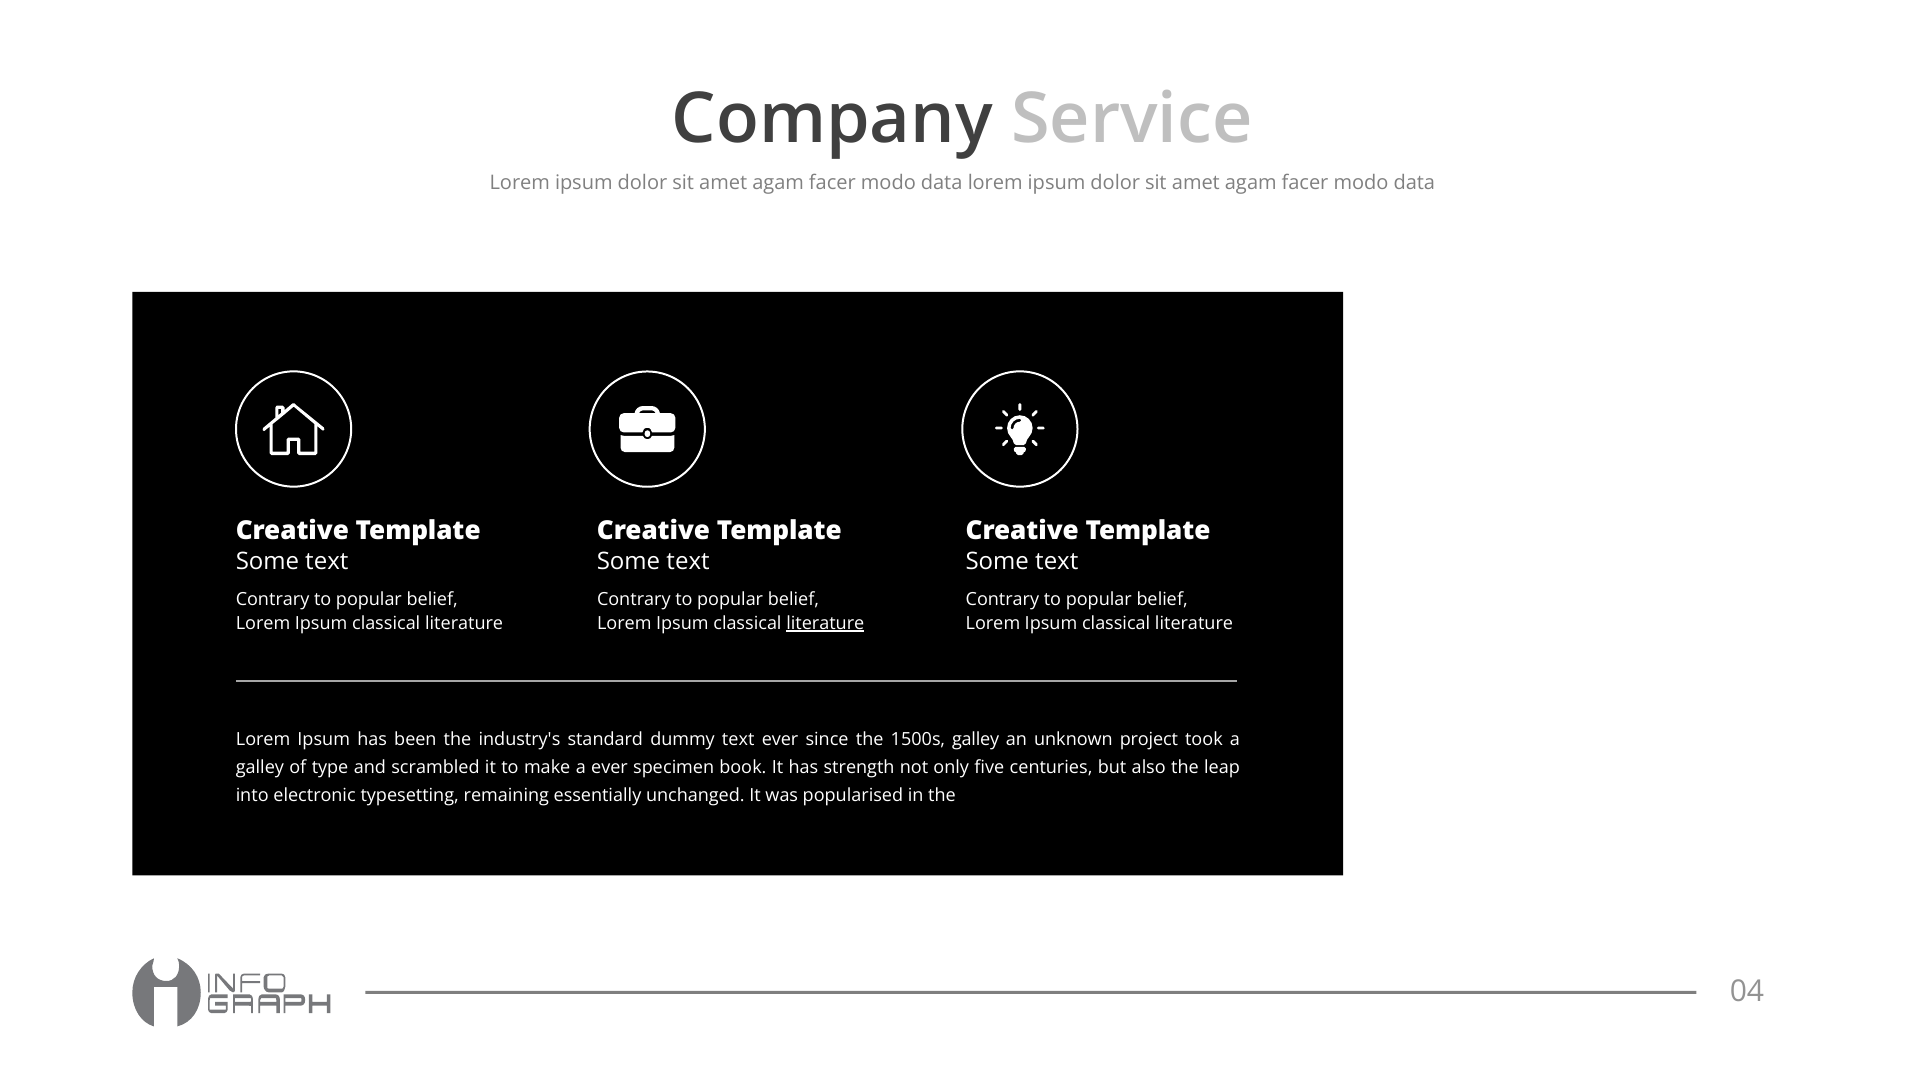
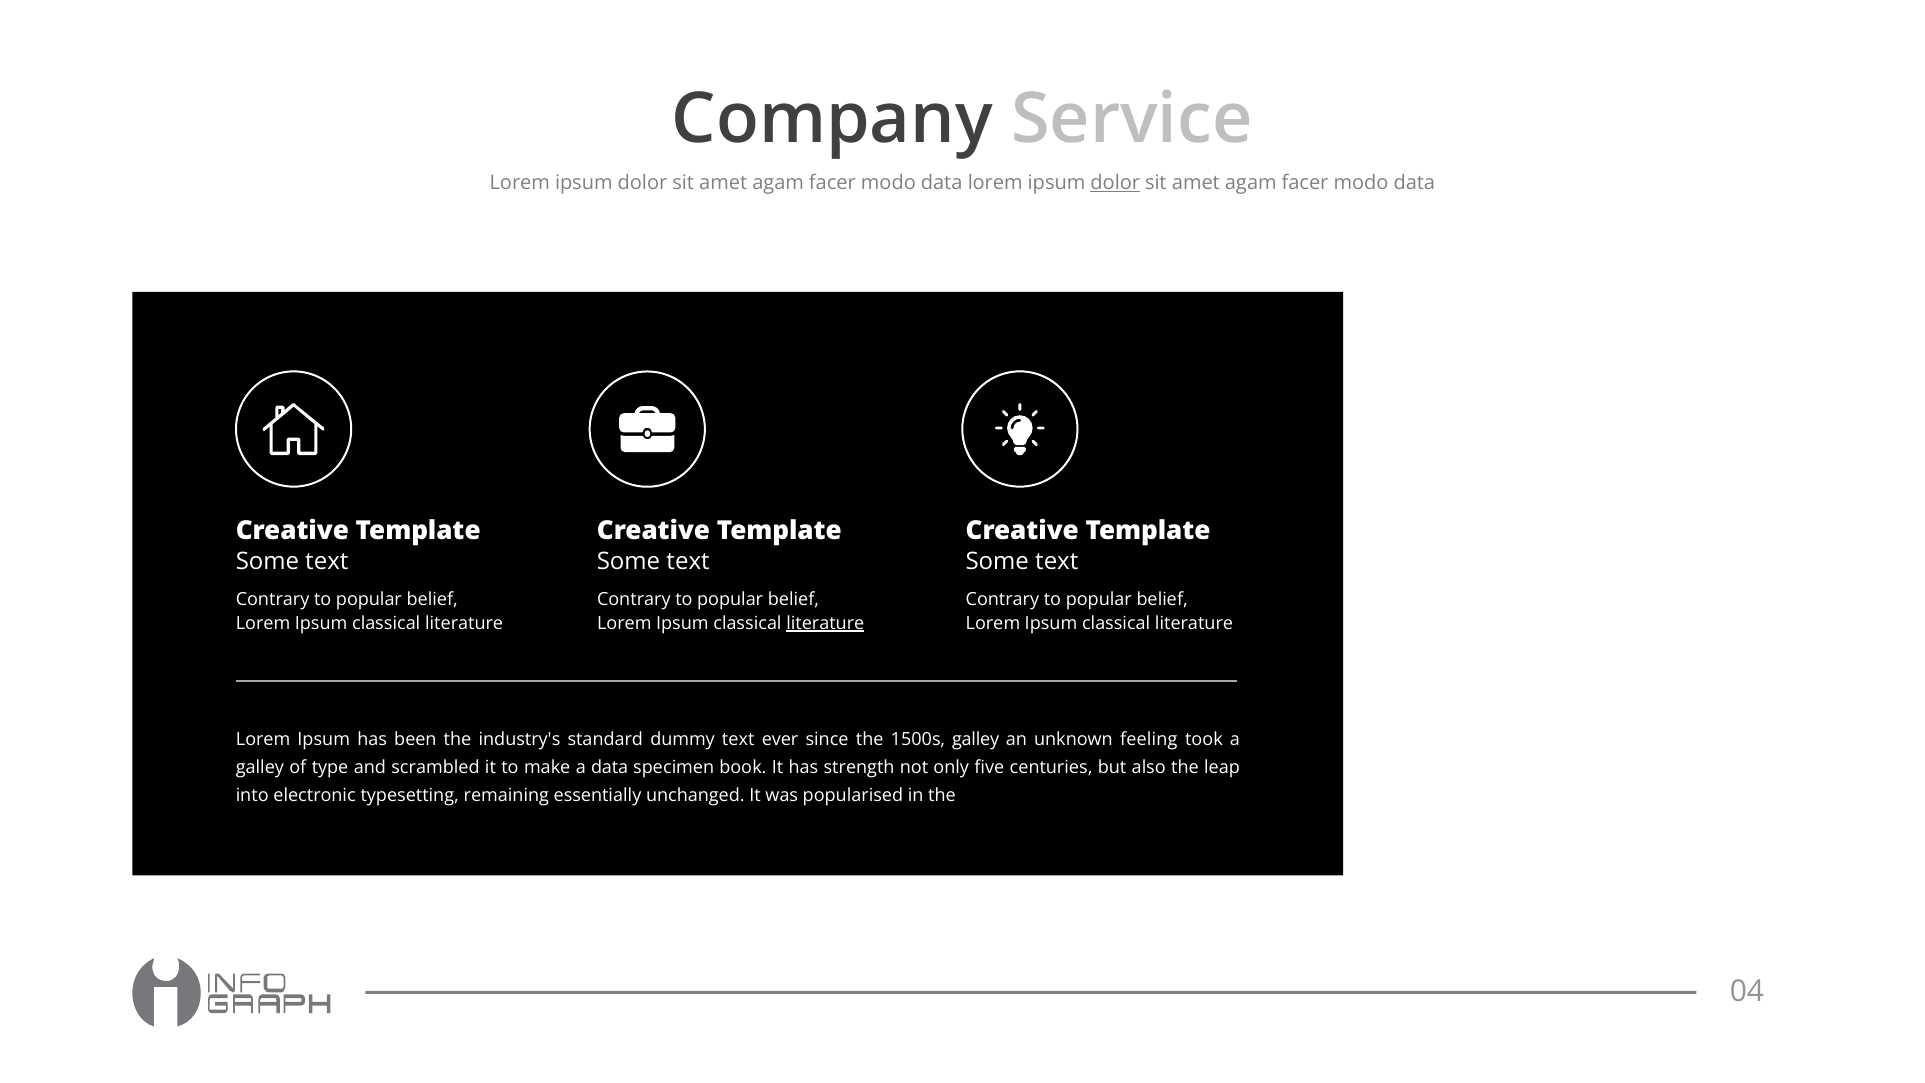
dolor at (1115, 183) underline: none -> present
project: project -> feeling
a ever: ever -> data
